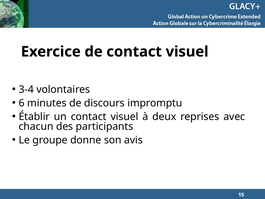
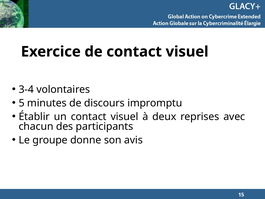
6: 6 -> 5
